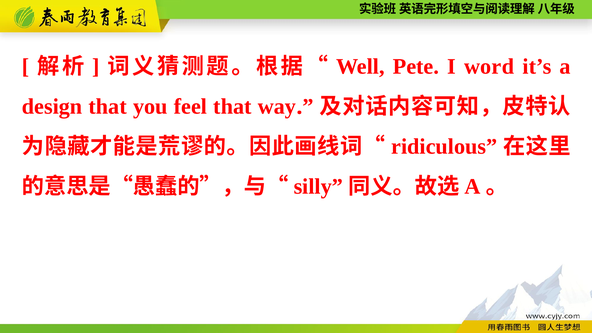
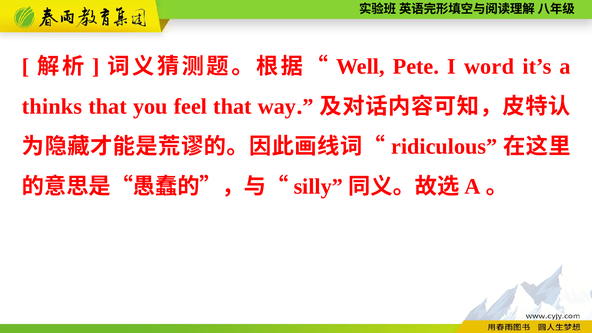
design: design -> thinks
